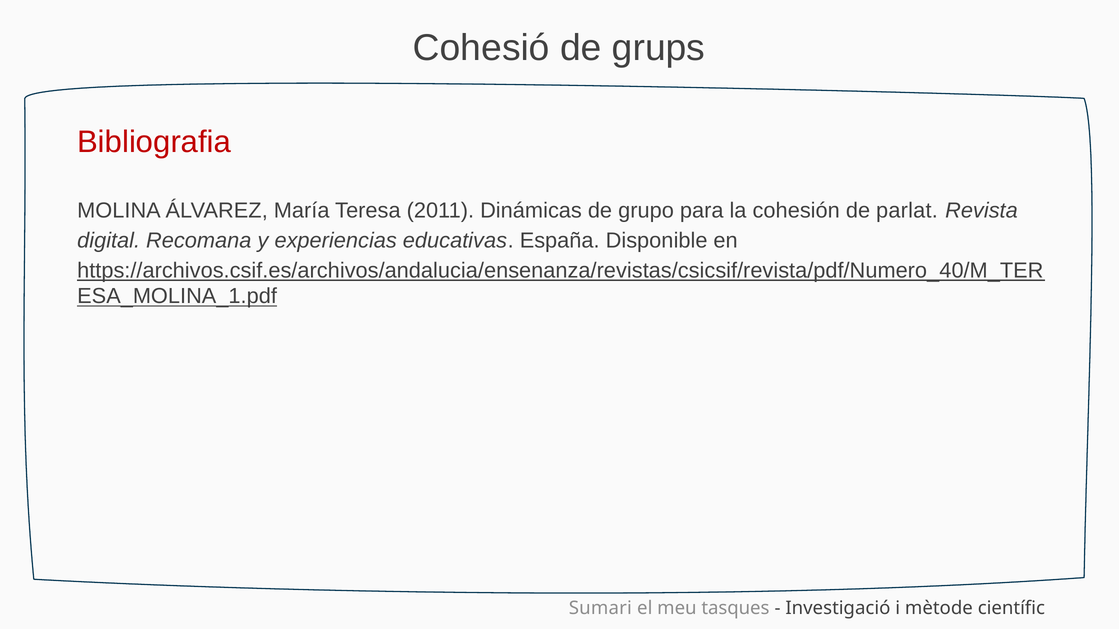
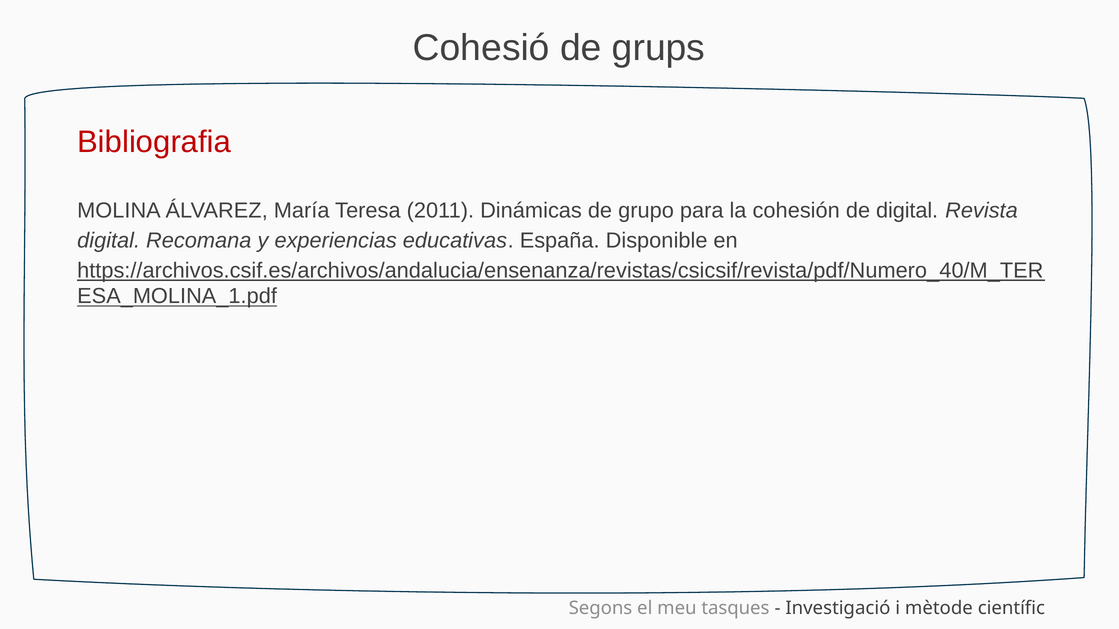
de parlat: parlat -> digital
Sumari: Sumari -> Segons
